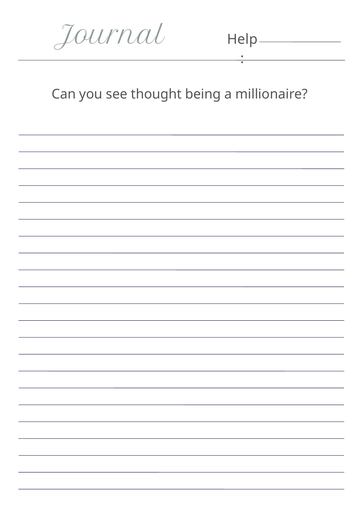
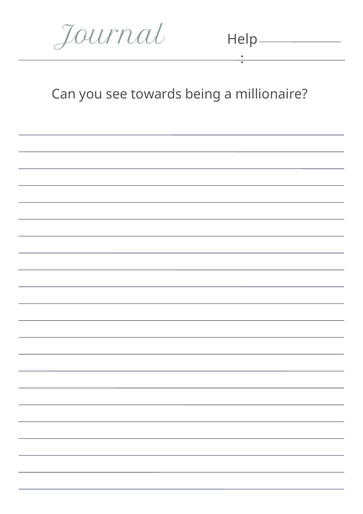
thought: thought -> towards
